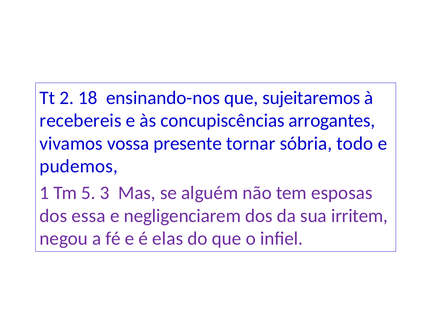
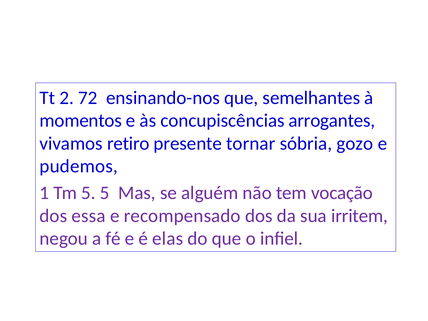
18: 18 -> 72
sujeitaremos: sujeitaremos -> semelhantes
recebereis: recebereis -> momentos
vossa: vossa -> retiro
todo: todo -> gozo
5 3: 3 -> 5
esposas: esposas -> vocação
negligenciarem: negligenciarem -> recompensado
